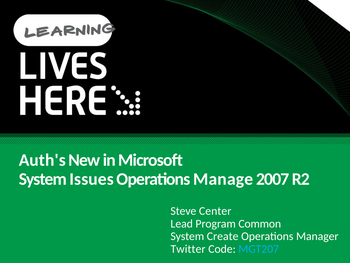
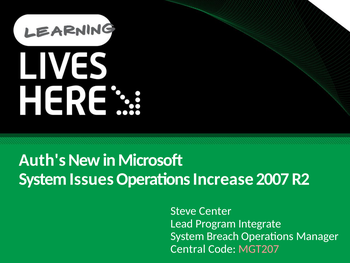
Manage: Manage -> Increase
Common: Common -> Integrate
Create: Create -> Breach
Twitter: Twitter -> Central
MGT207 colour: light blue -> pink
